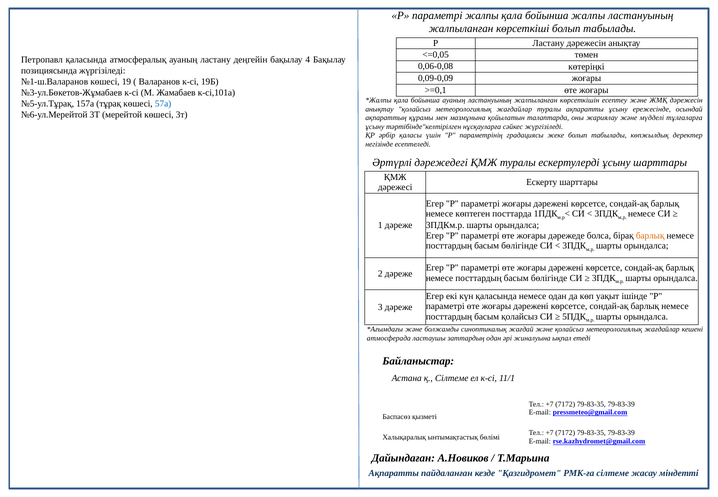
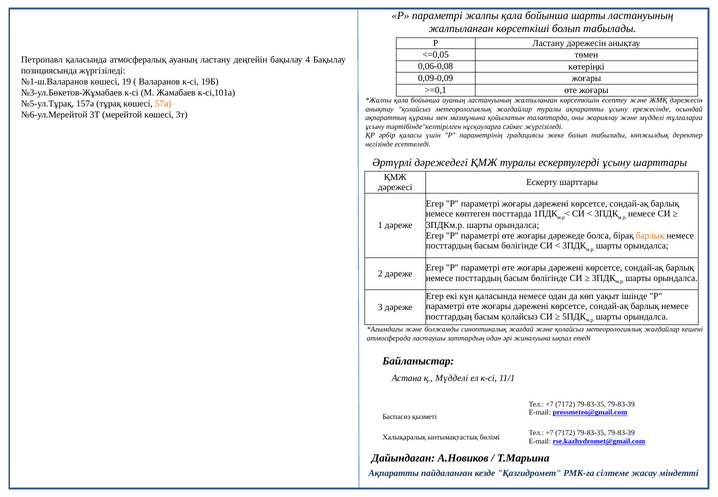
бойынша жалпы: жалпы -> шарты
57а colour: blue -> orange
қ Сілтеме: Сілтеме -> Мүдделі
